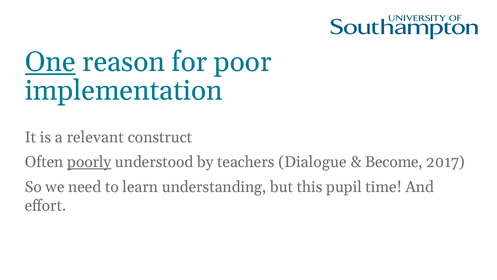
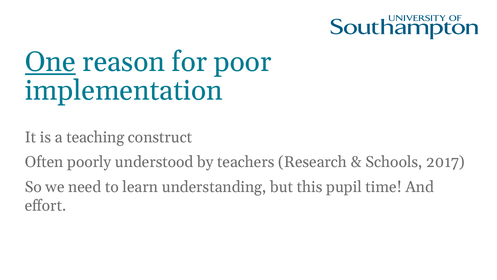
relevant: relevant -> teaching
poorly underline: present -> none
Dialogue: Dialogue -> Research
Become: Become -> Schools
